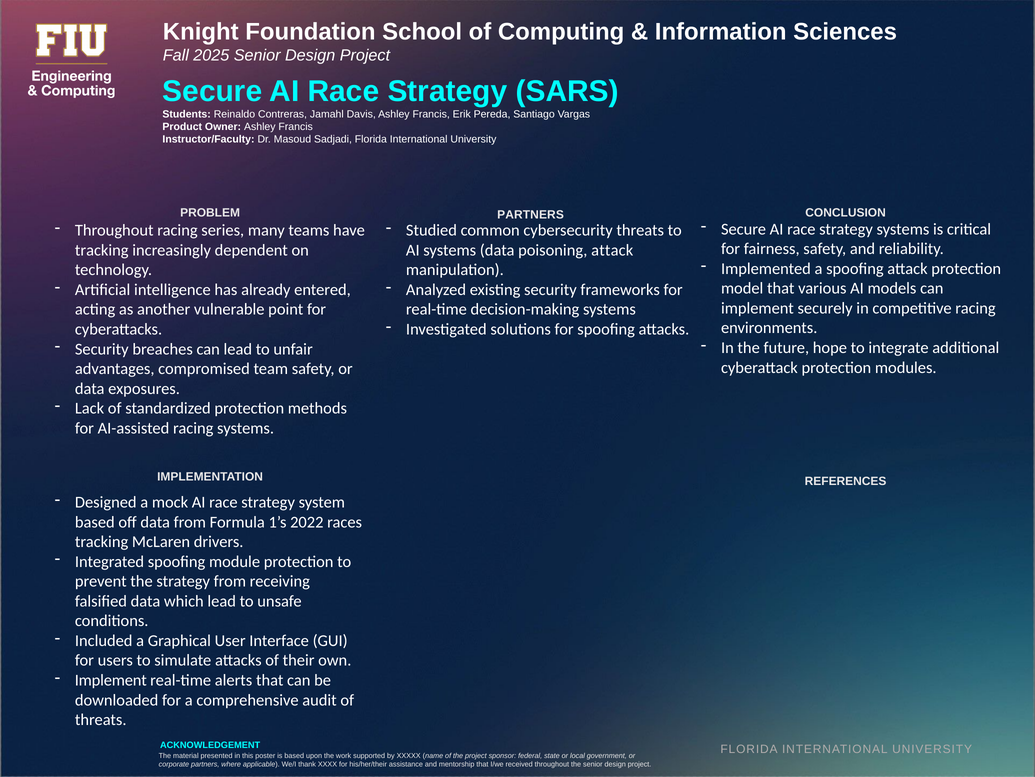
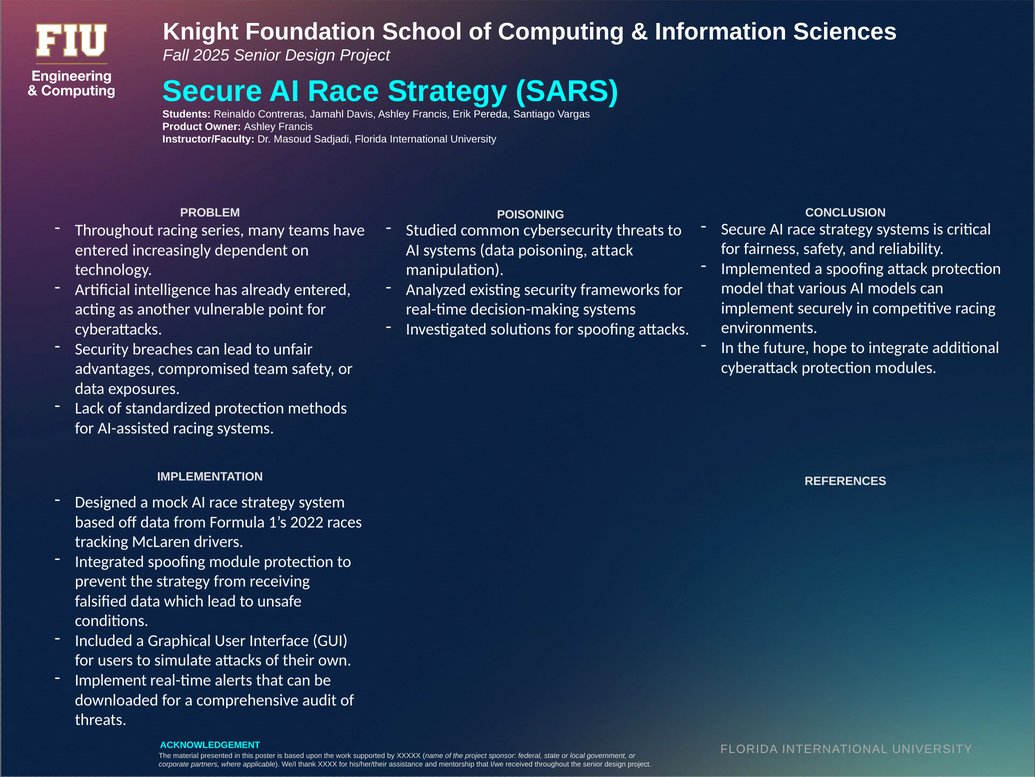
PROBLEM PARTNERS: PARTNERS -> POISONING
tracking at (102, 250): tracking -> entered
